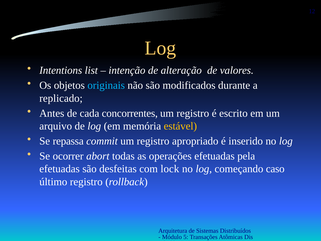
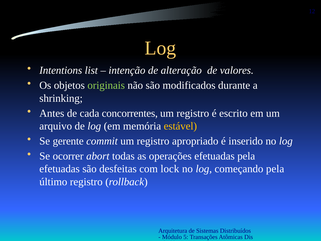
originais colour: light blue -> light green
replicado: replicado -> shrinking
repassa: repassa -> gerente
começando caso: caso -> pela
